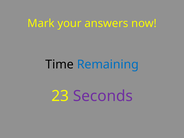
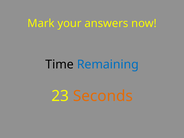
Seconds colour: purple -> orange
